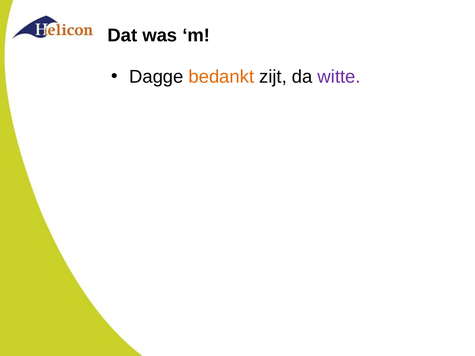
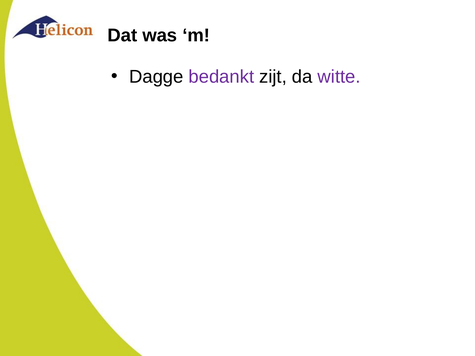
bedankt colour: orange -> purple
